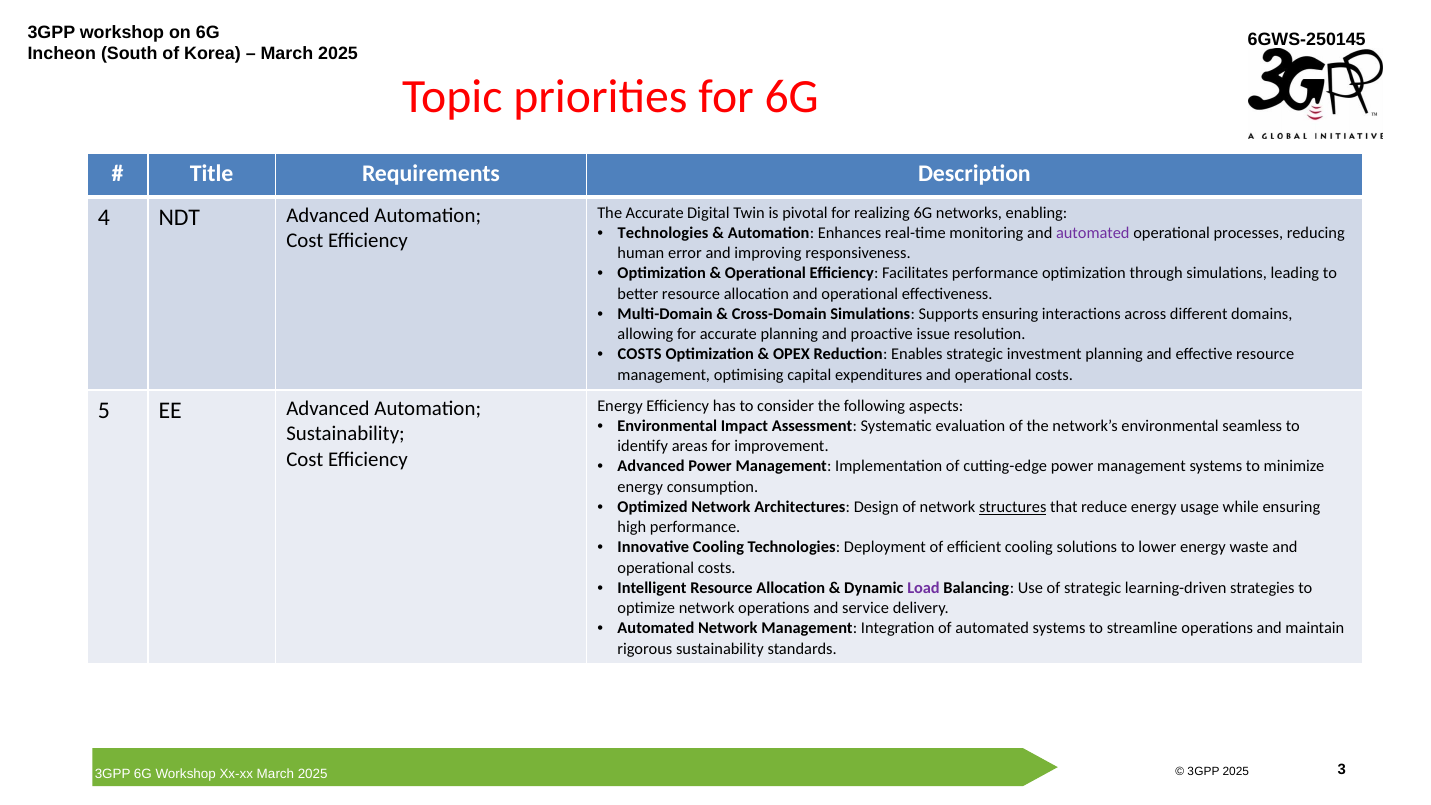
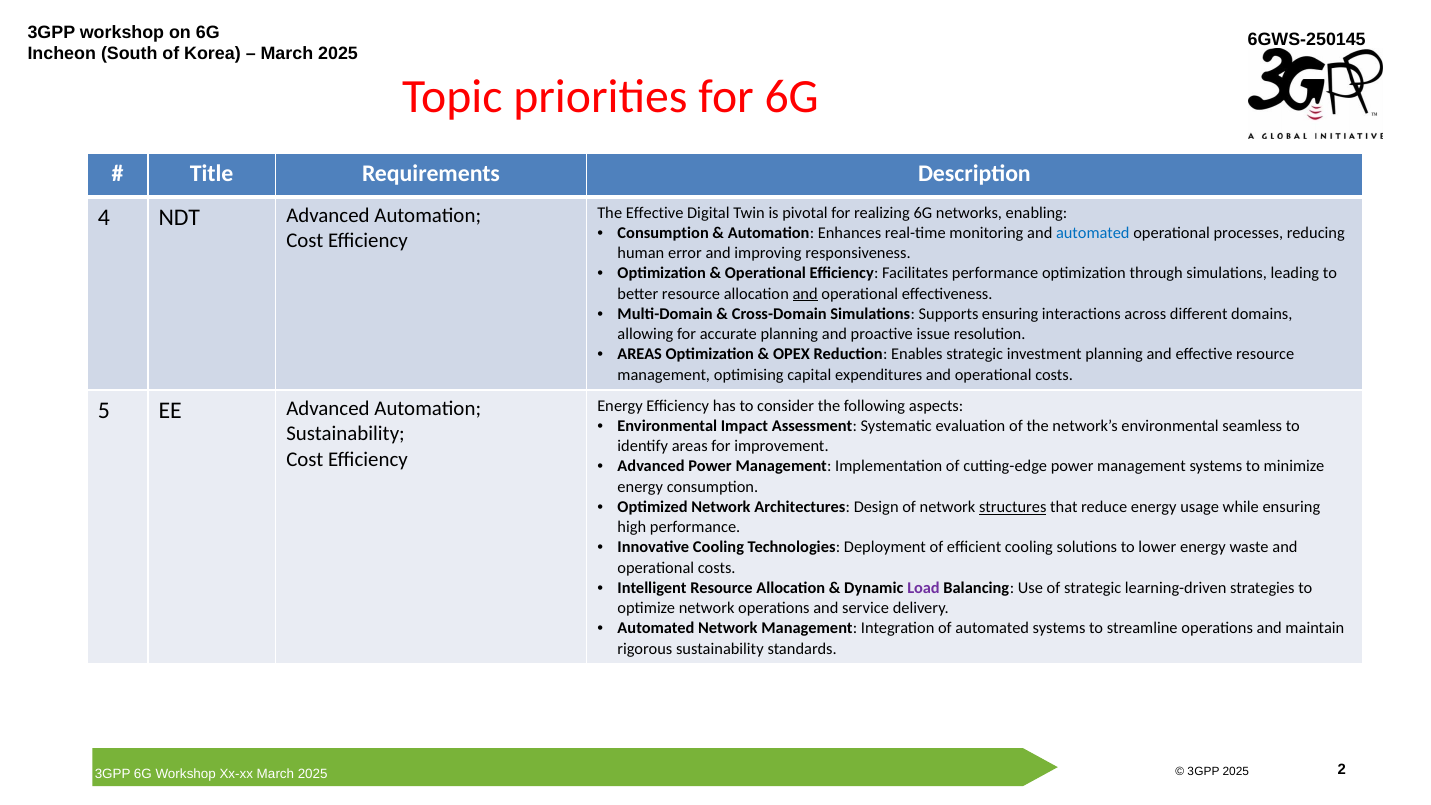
The Accurate: Accurate -> Effective
Technologies at (663, 233): Technologies -> Consumption
automated at (1093, 233) colour: purple -> blue
and at (805, 294) underline: none -> present
COSTS at (640, 354): COSTS -> AREAS
3: 3 -> 2
